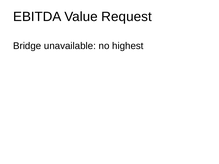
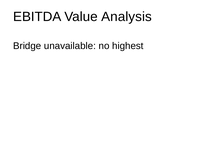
Request: Request -> Analysis
